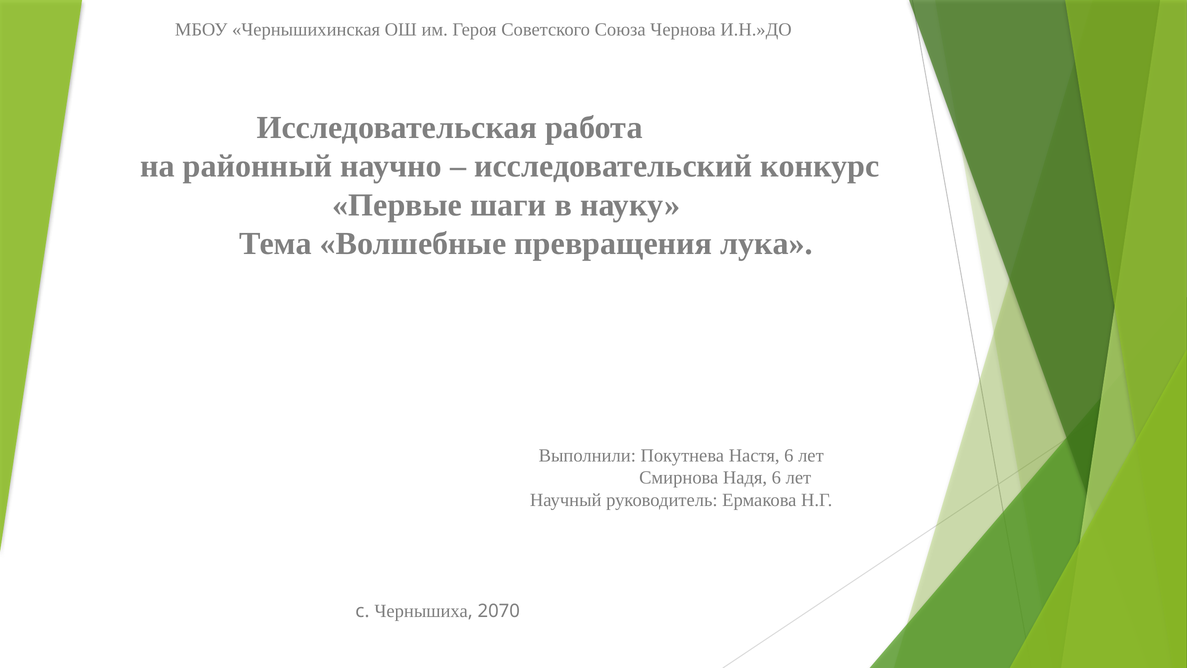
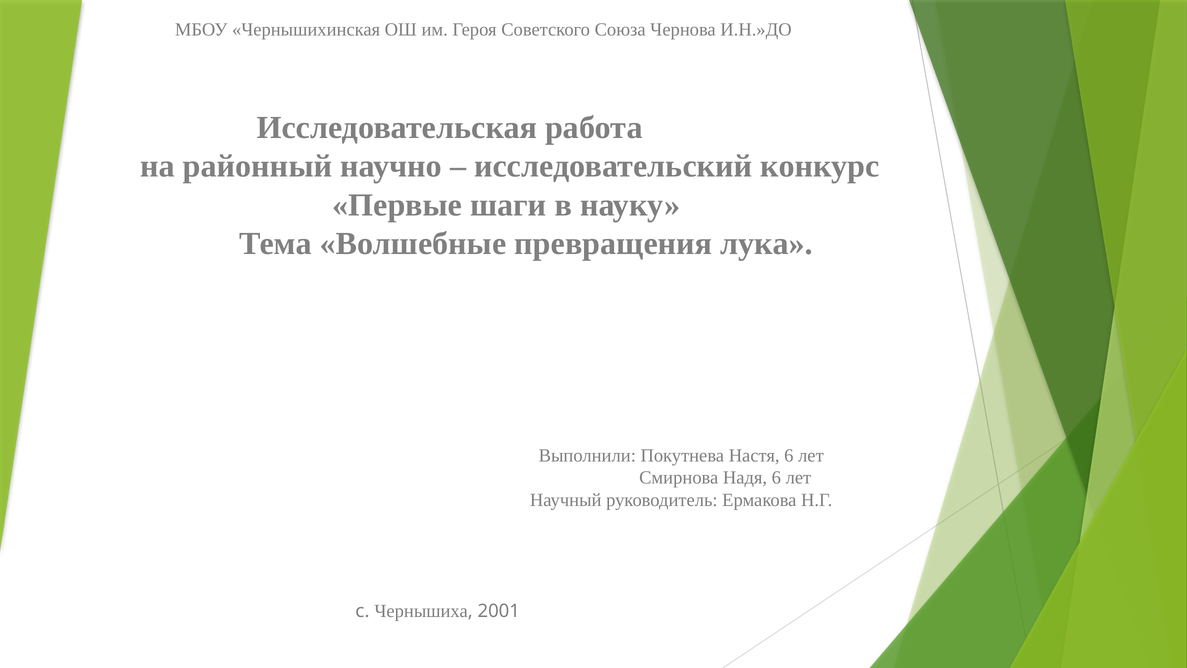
2070: 2070 -> 2001
